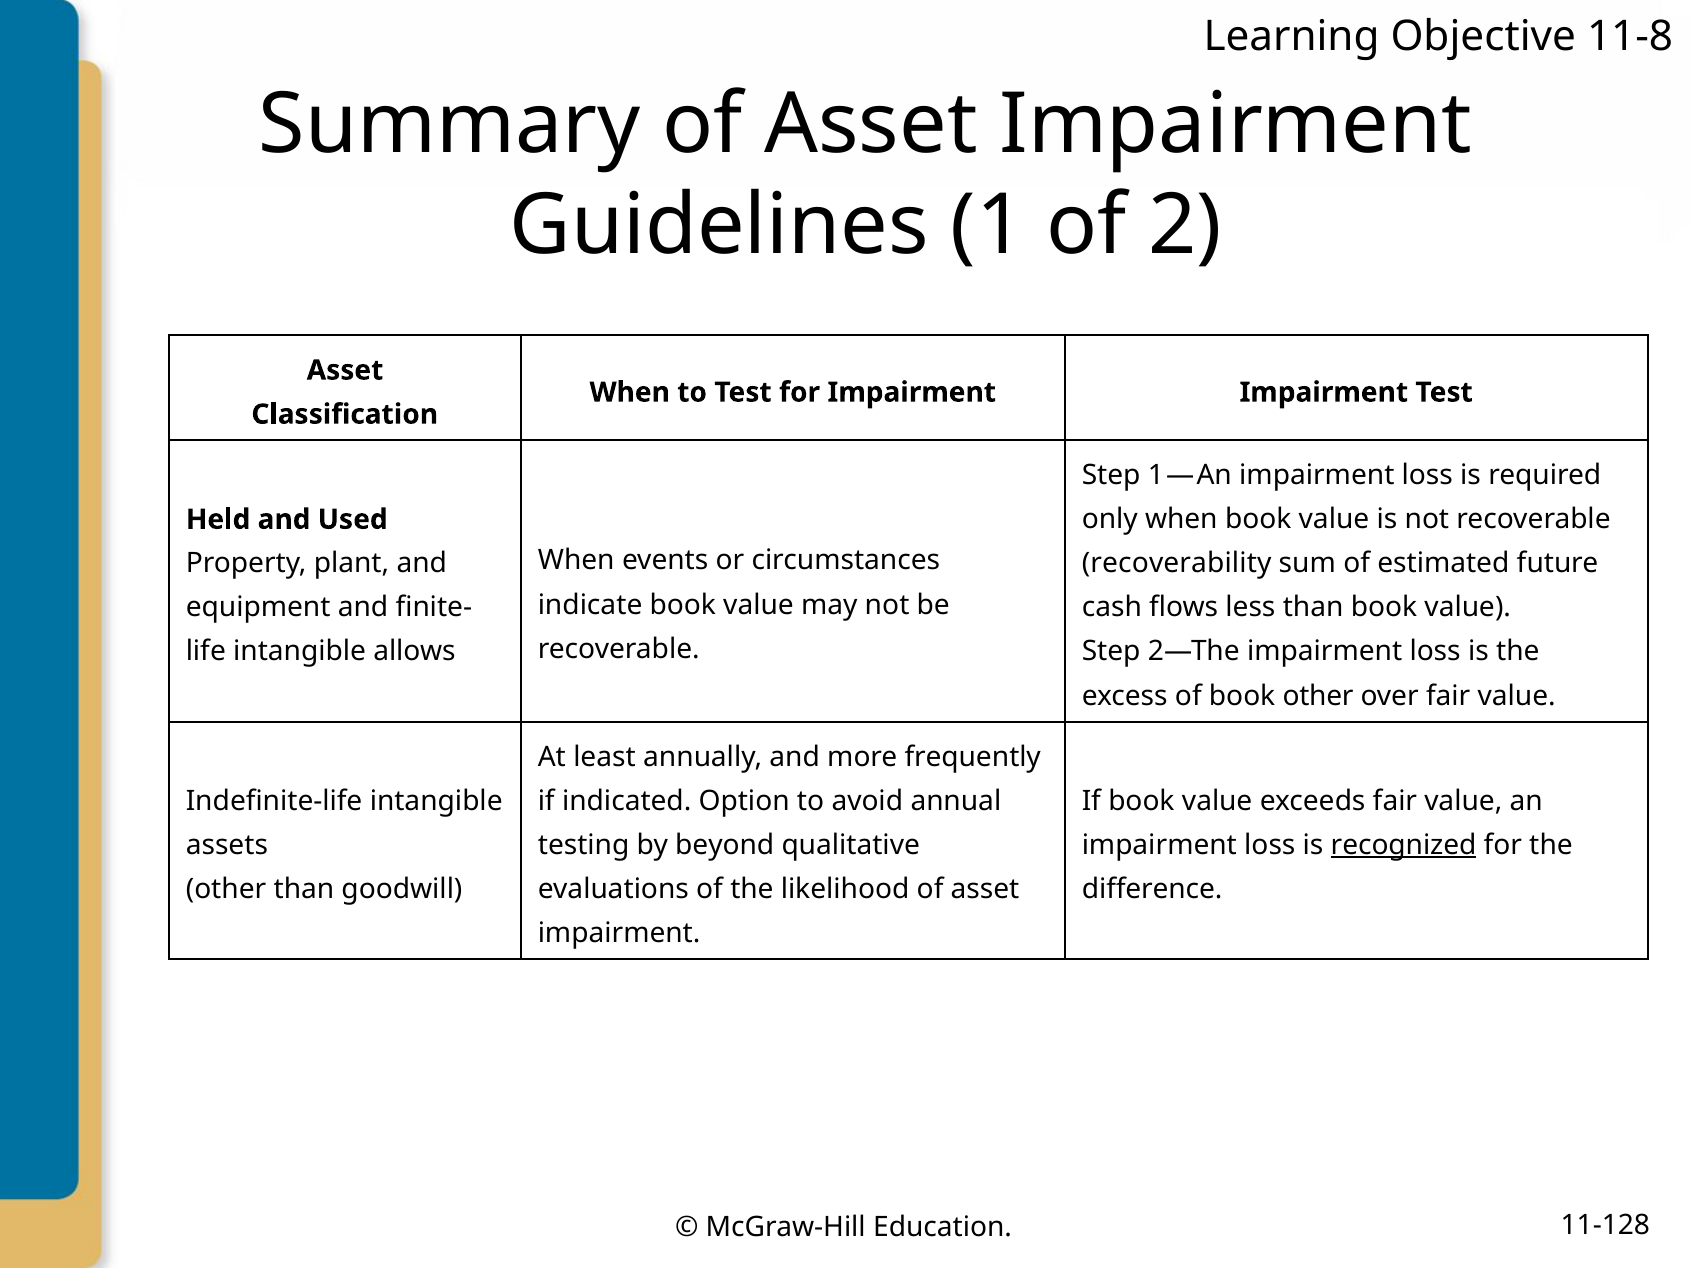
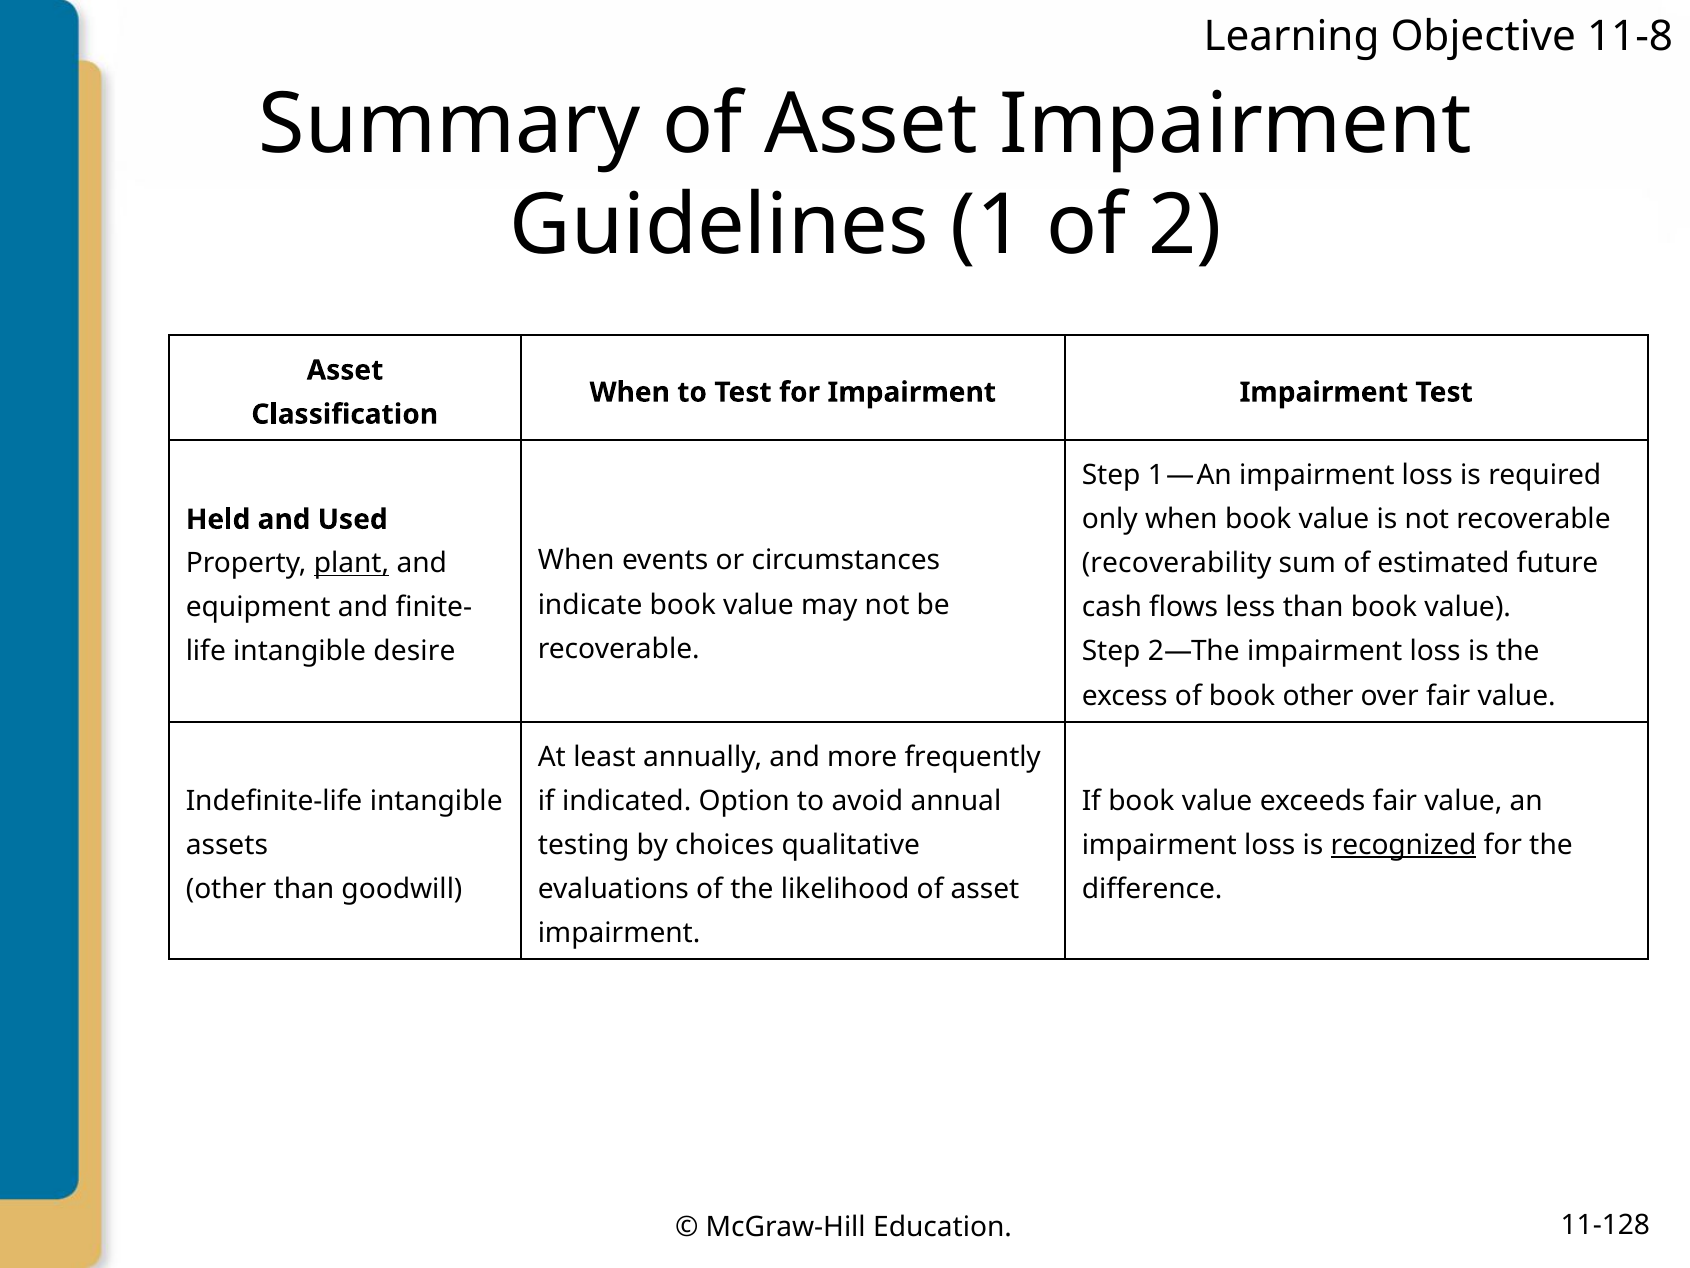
plant underline: none -> present
allows: allows -> desire
beyond: beyond -> choices
